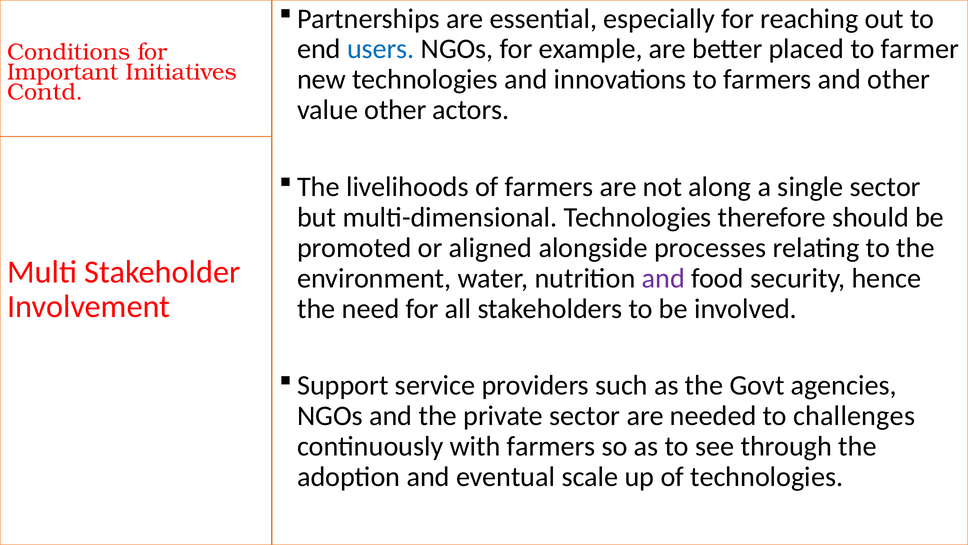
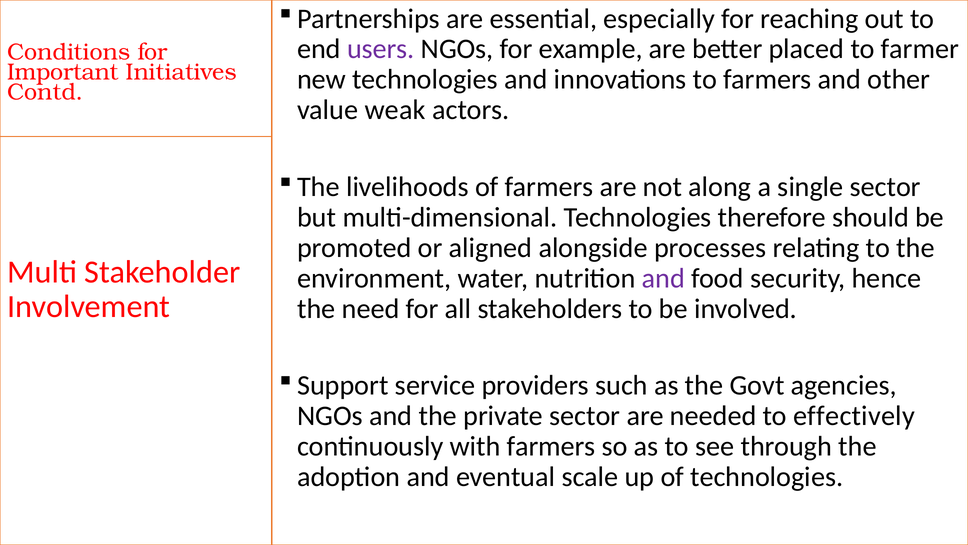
users colour: blue -> purple
value other: other -> weak
challenges: challenges -> effectively
